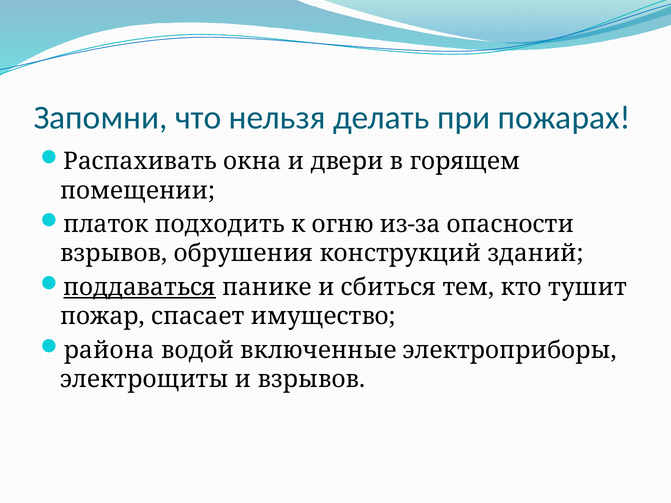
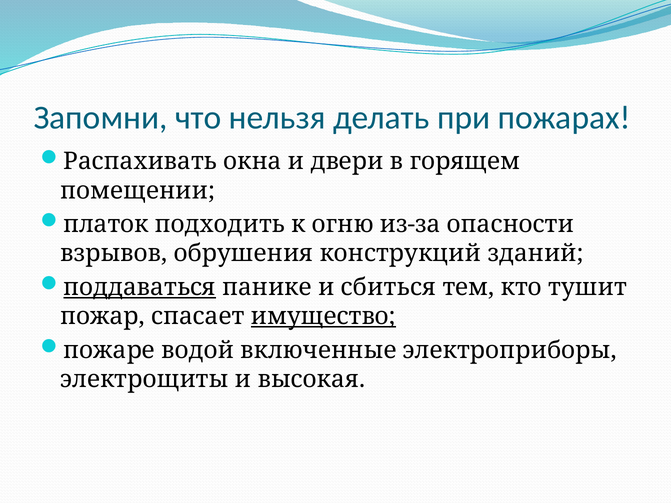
имущество underline: none -> present
района: района -> пожаре
и взрывов: взрывов -> высокая
